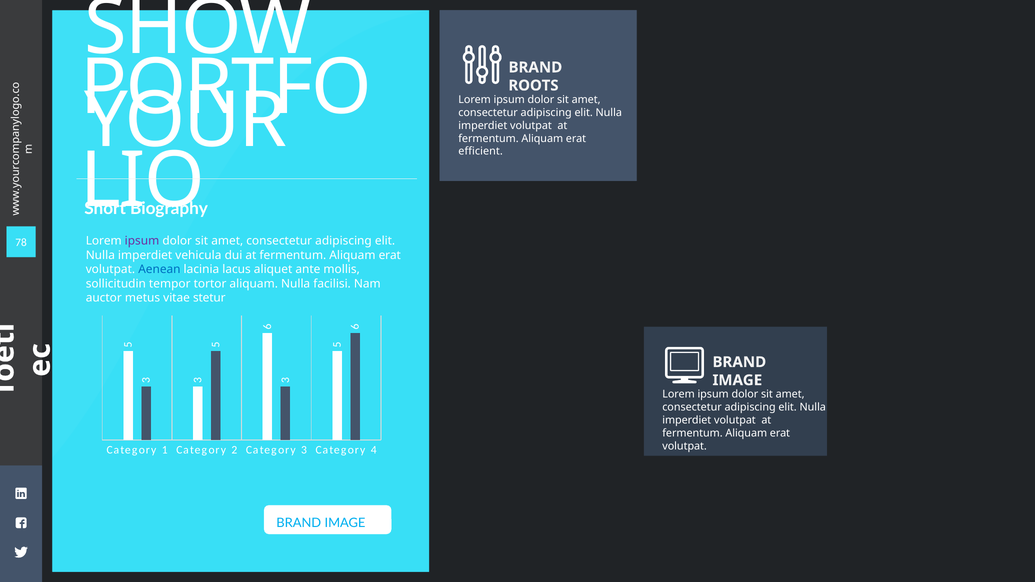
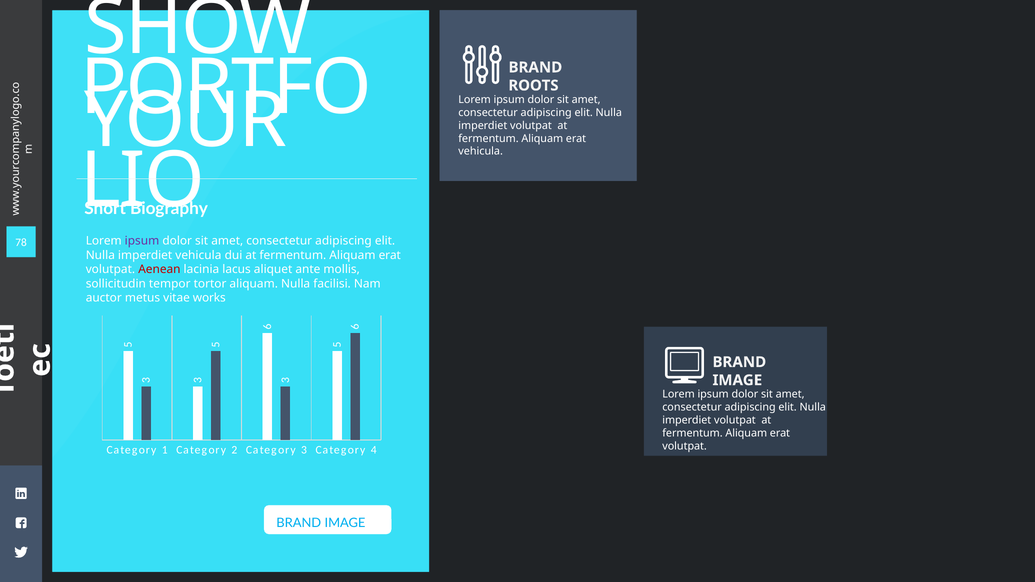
efficient at (481, 151): efficient -> vehicula
Aenean colour: blue -> red
stetur: stetur -> works
